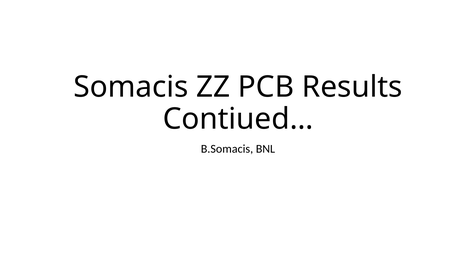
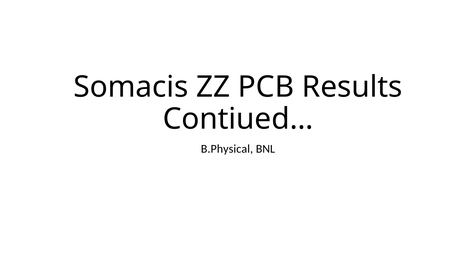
B.Somacis: B.Somacis -> B.Physical
